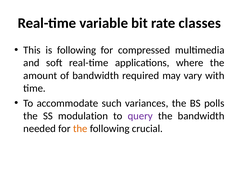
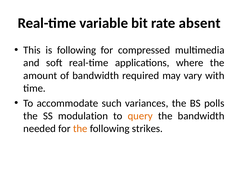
classes: classes -> absent
query colour: purple -> orange
crucial: crucial -> strikes
